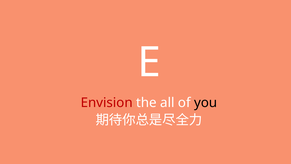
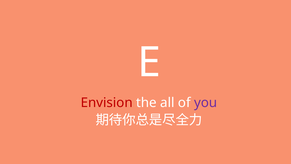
you colour: black -> purple
